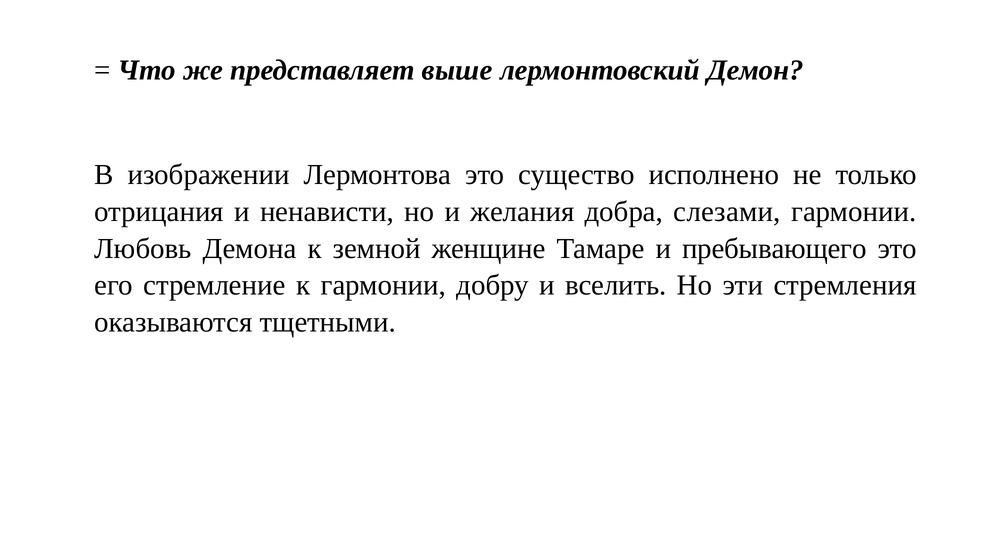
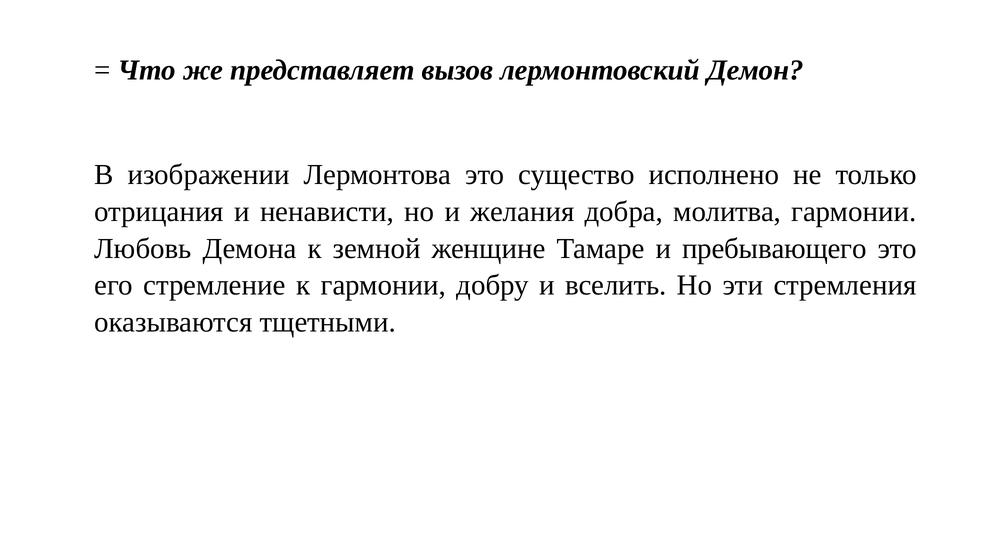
выше: выше -> вызов
слезами: слезами -> молитва
